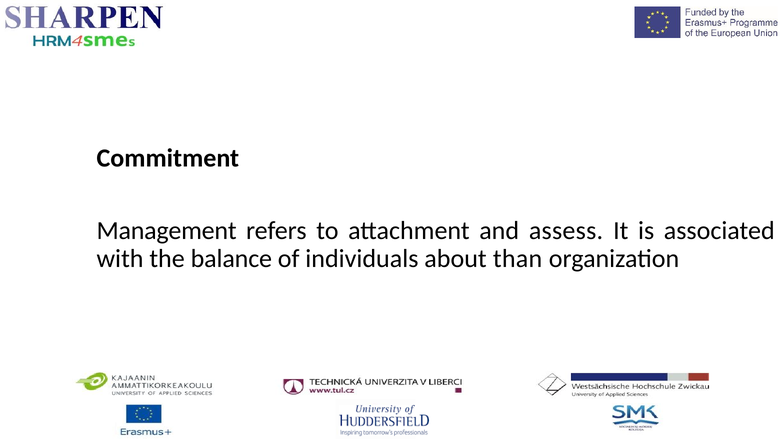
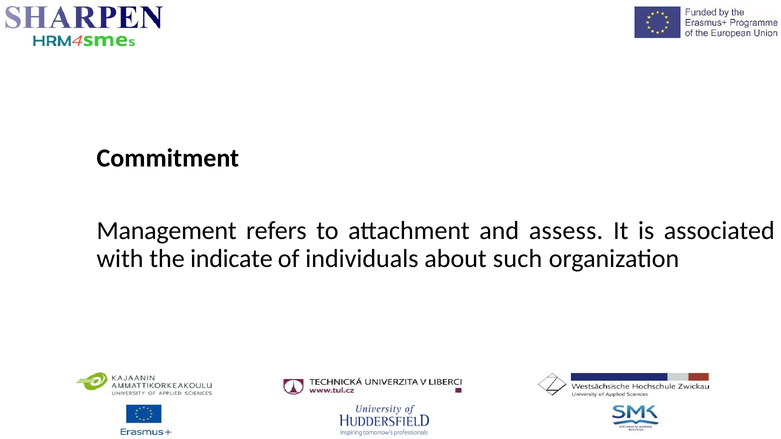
balance: balance -> indicate
than: than -> such
